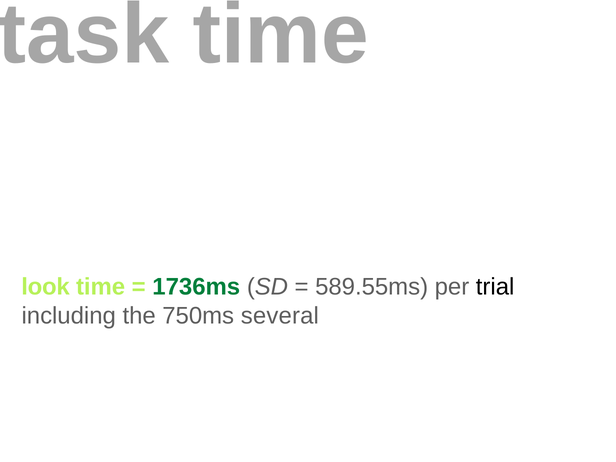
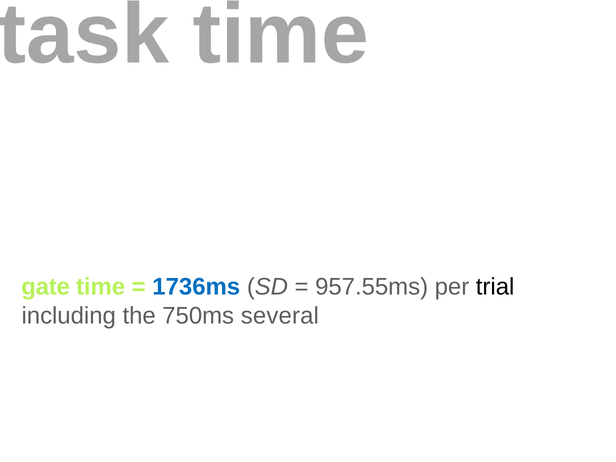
look: look -> gate
1736ms colour: green -> blue
589.55ms: 589.55ms -> 957.55ms
